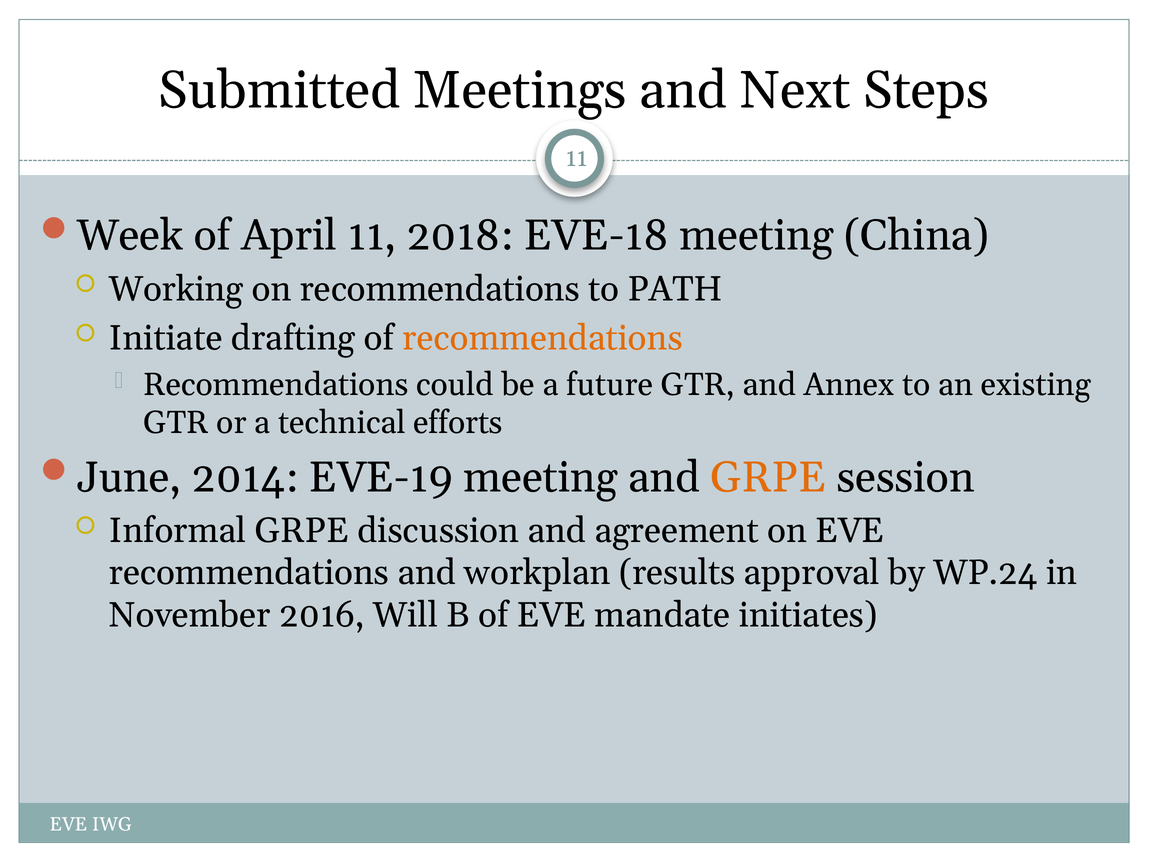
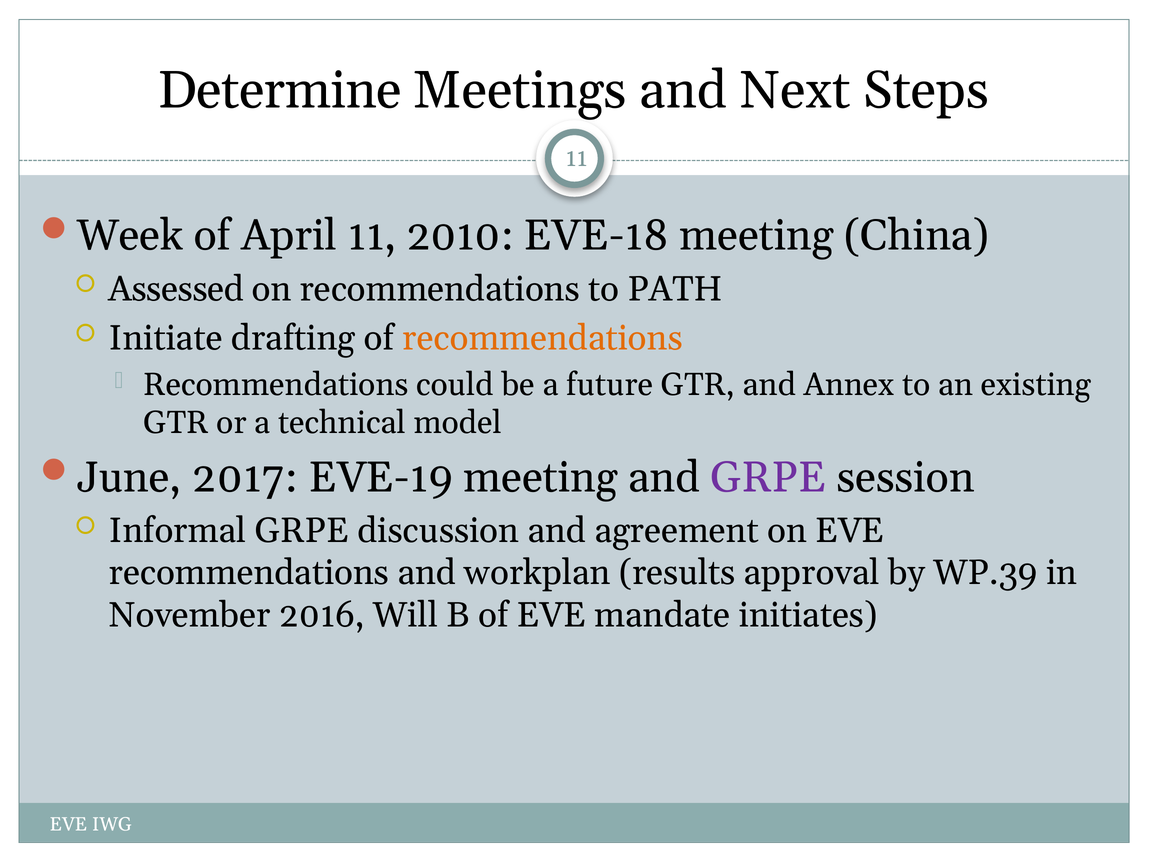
Submitted: Submitted -> Determine
2018: 2018 -> 2010
Working: Working -> Assessed
efforts: efforts -> model
2014: 2014 -> 2017
GRPE at (768, 477) colour: orange -> purple
WP.24: WP.24 -> WP.39
